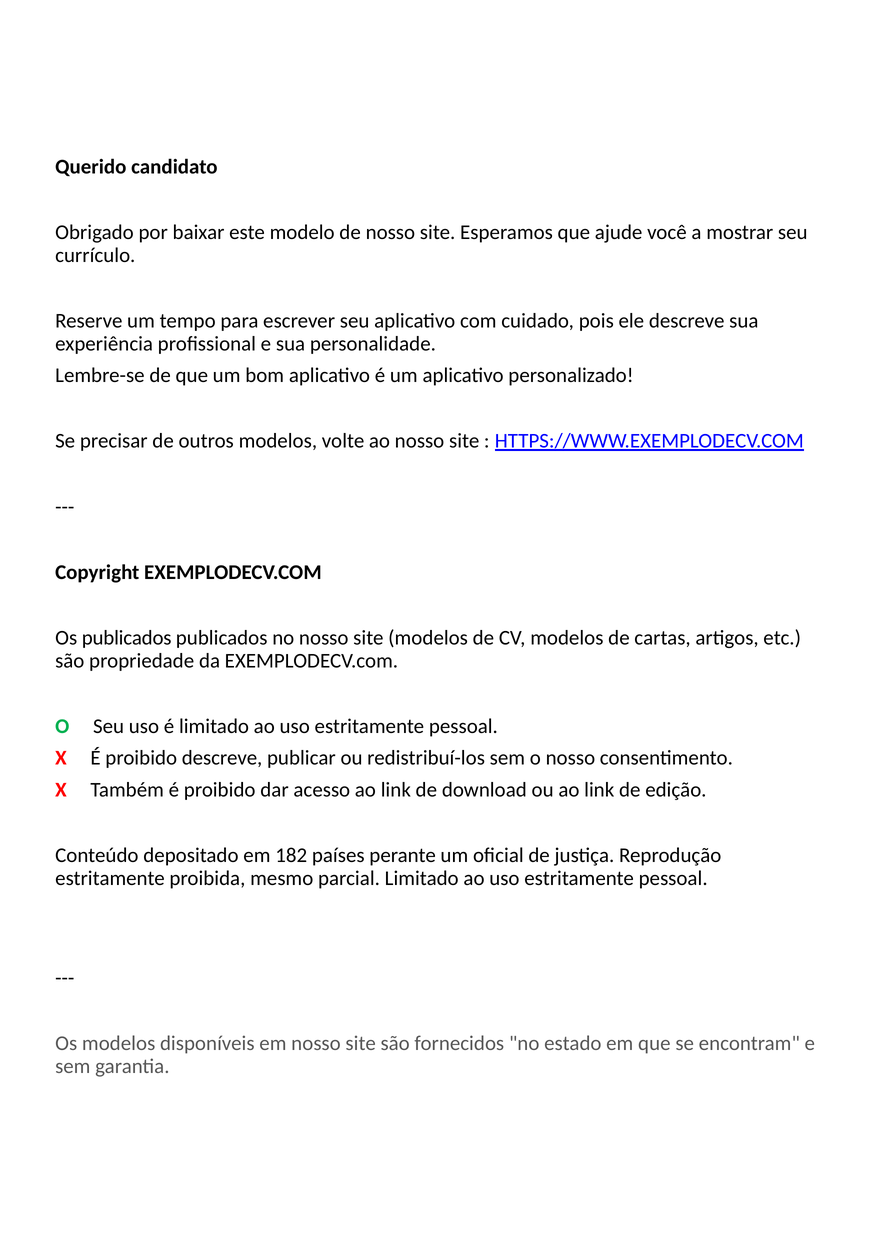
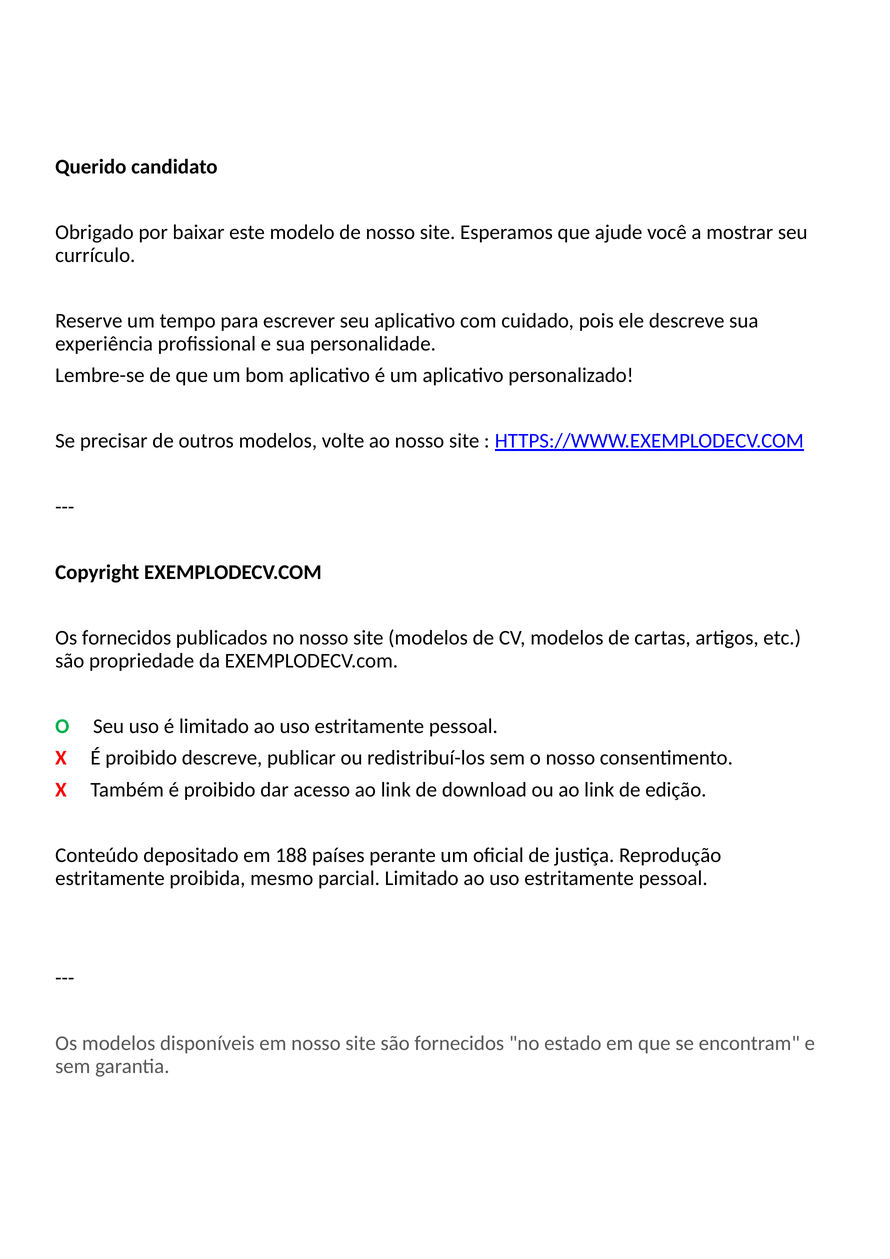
Os publicados: publicados -> fornecidos
182: 182 -> 188
